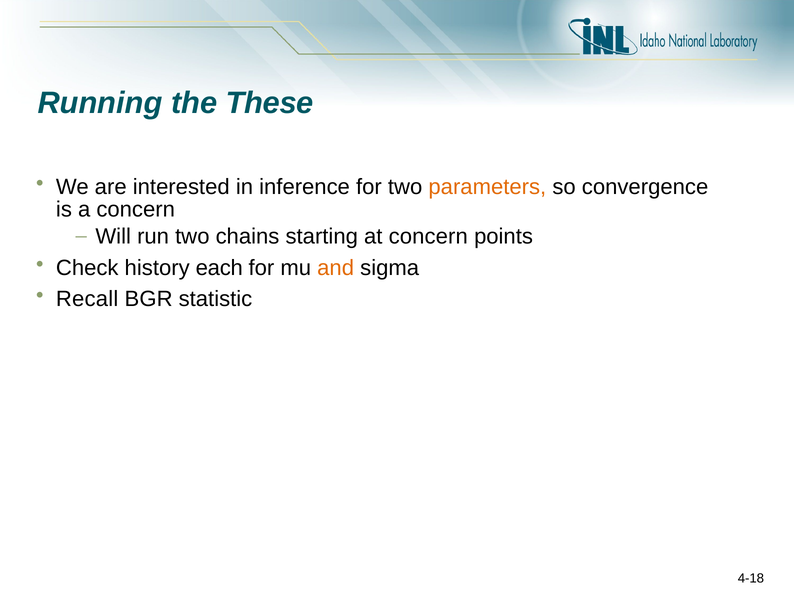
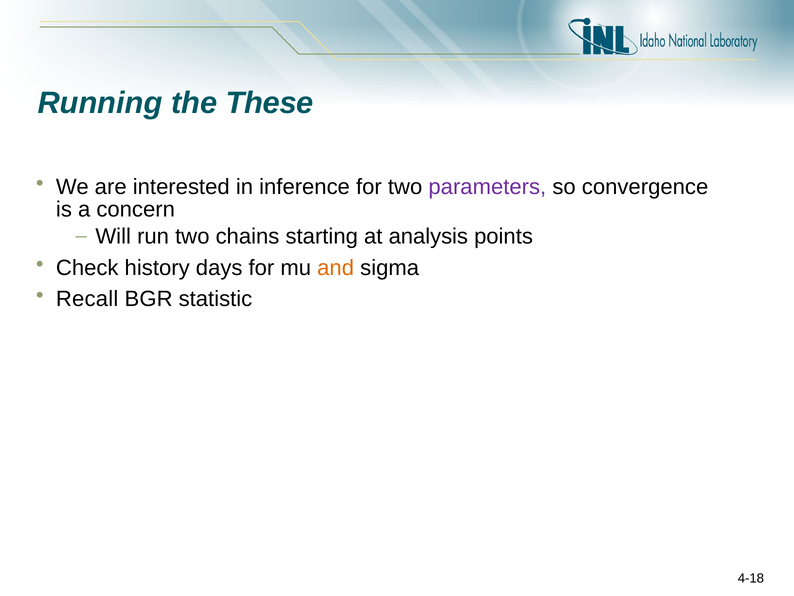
parameters colour: orange -> purple
at concern: concern -> analysis
each: each -> days
